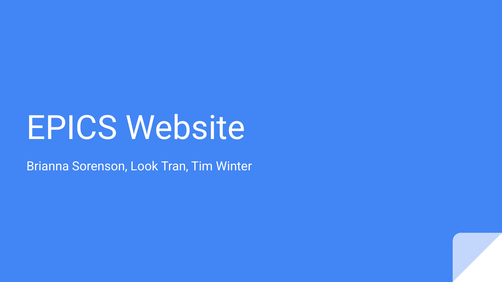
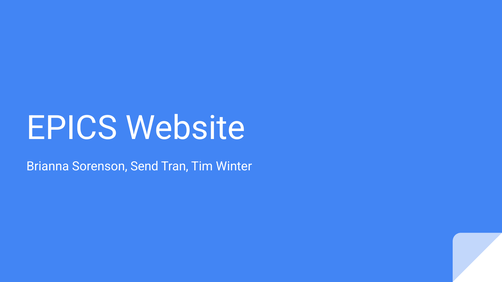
Look: Look -> Send
